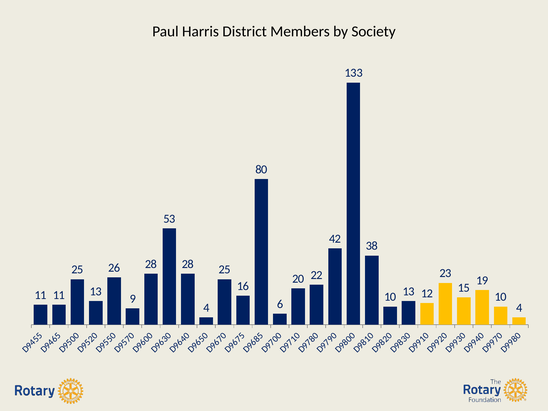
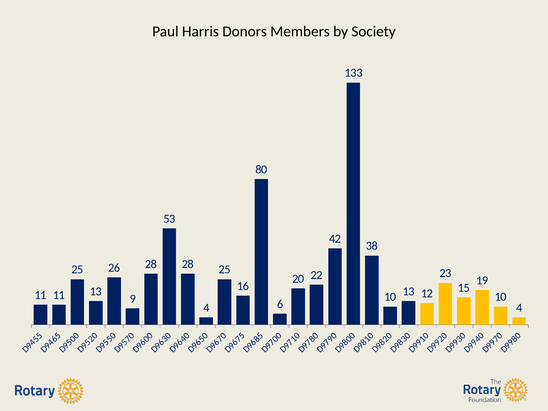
District: District -> Donors
